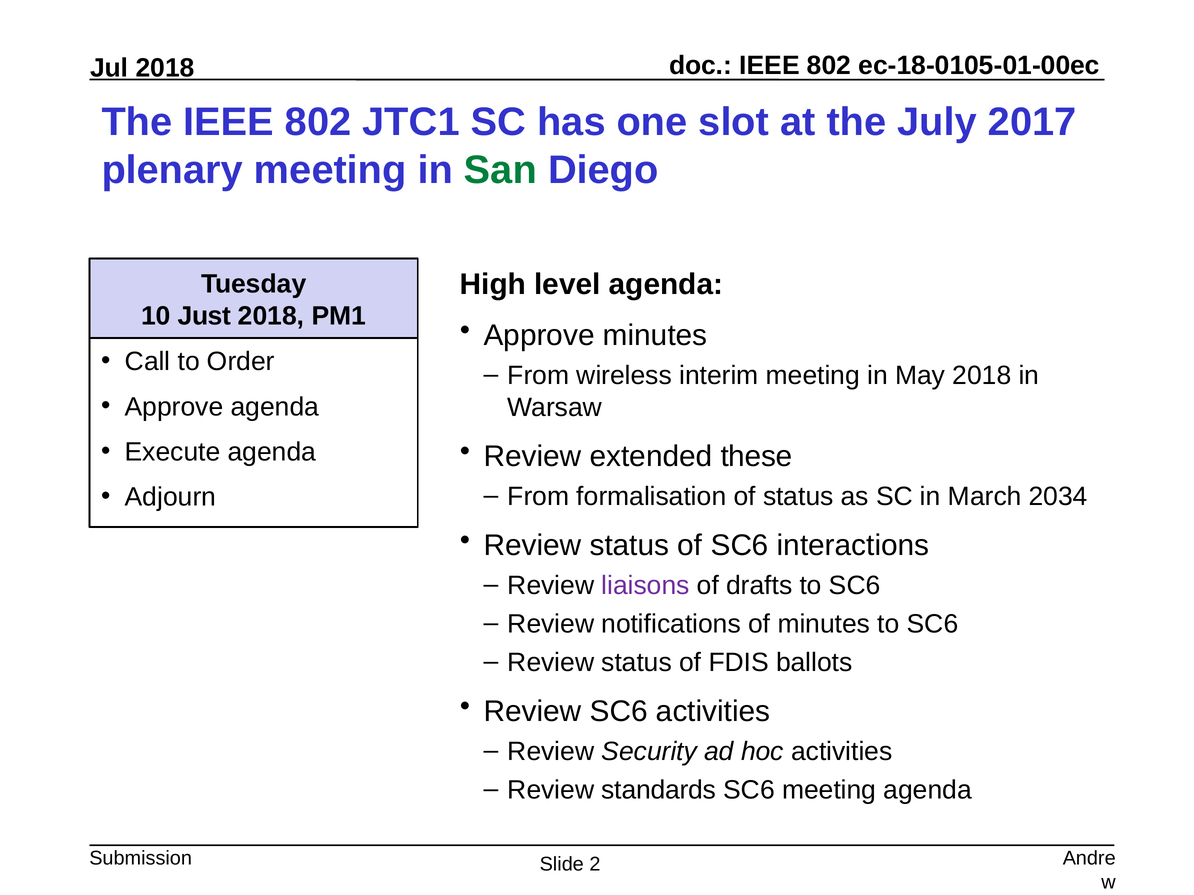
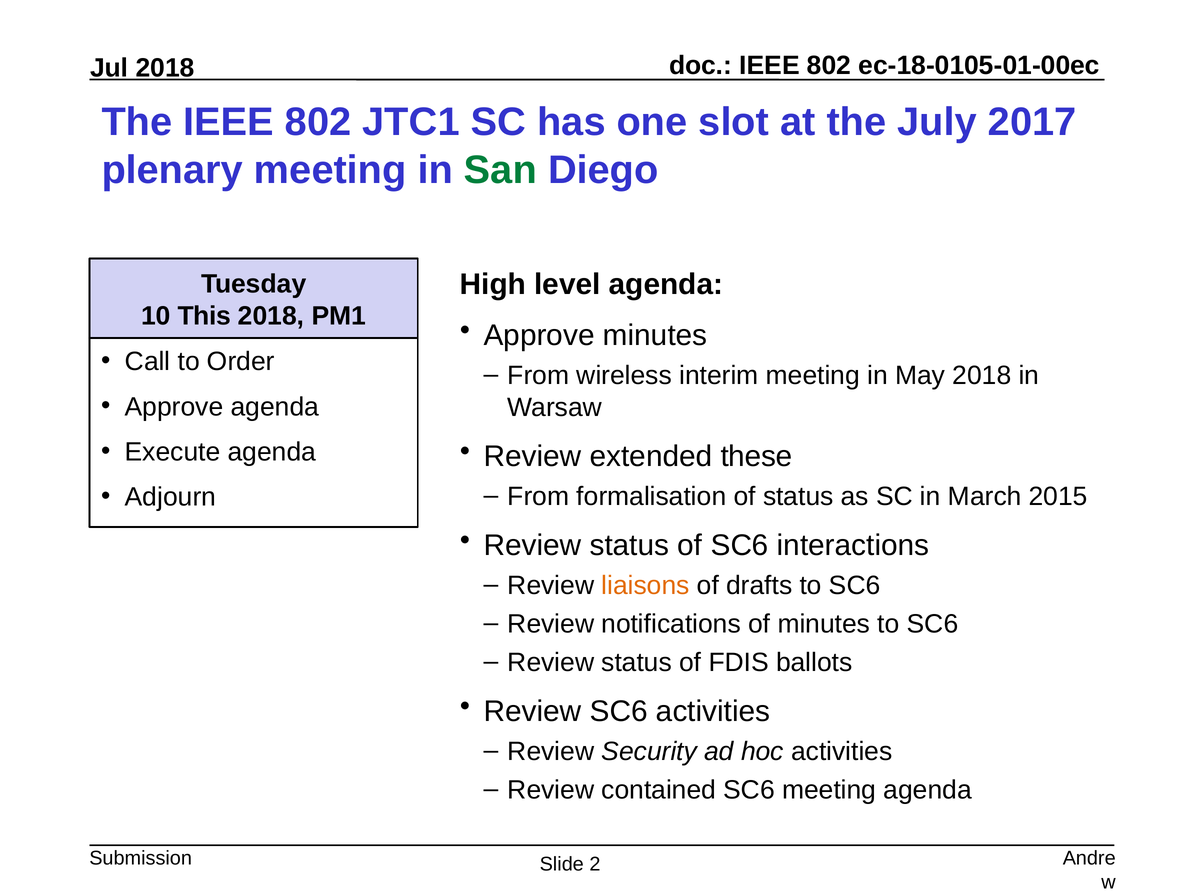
Just: Just -> This
2034: 2034 -> 2015
liaisons colour: purple -> orange
standards: standards -> contained
